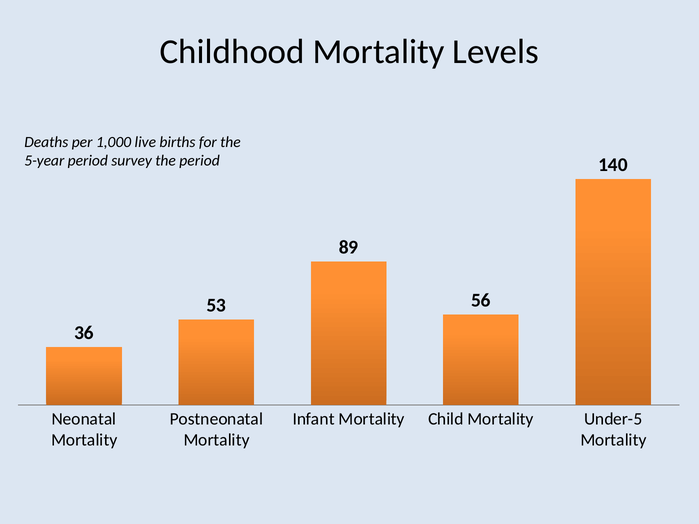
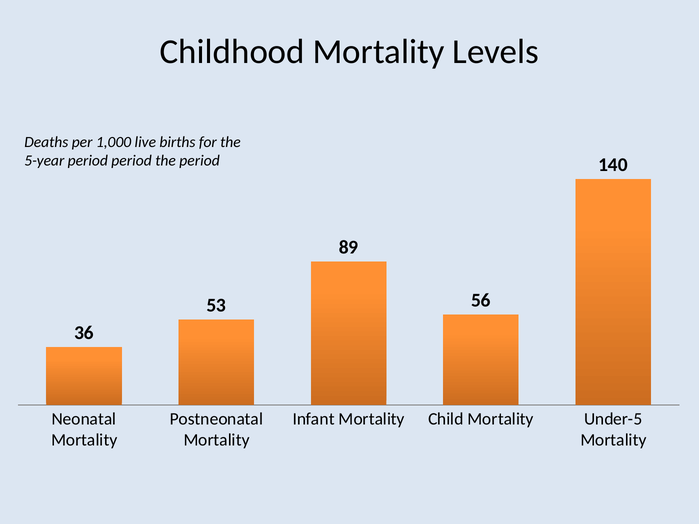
period survey: survey -> period
